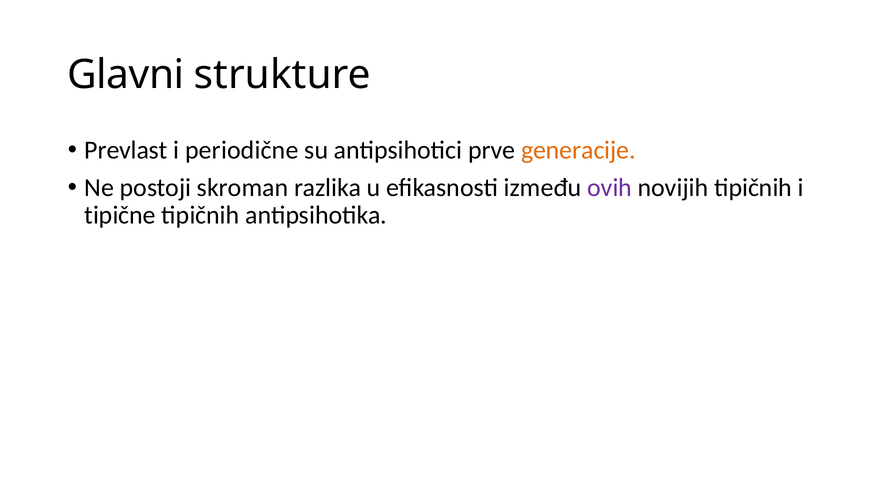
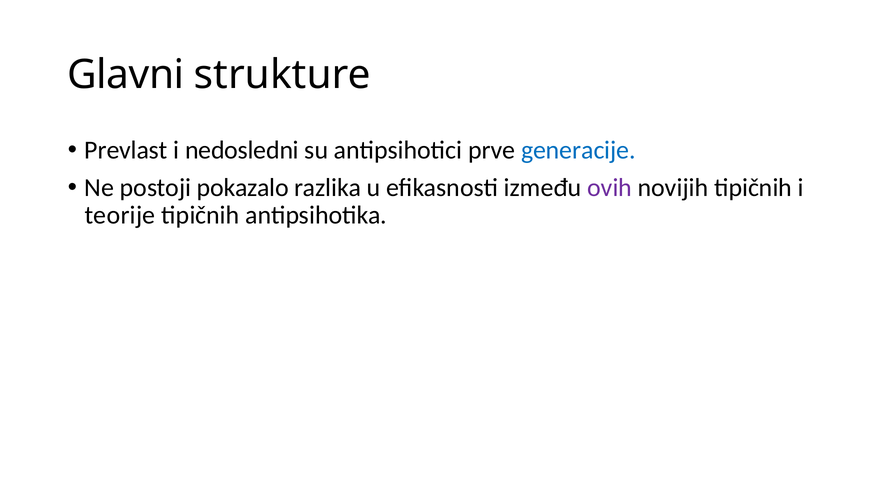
periodične: periodične -> nedosledni
generacije colour: orange -> blue
skroman: skroman -> pokazalo
tipične: tipične -> teorije
